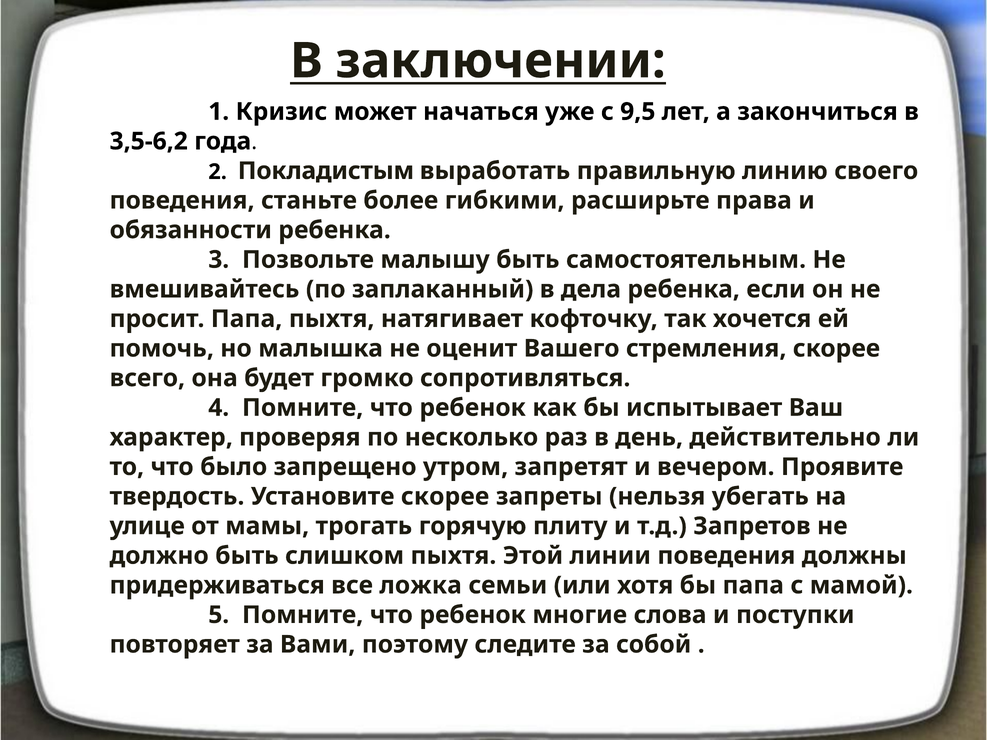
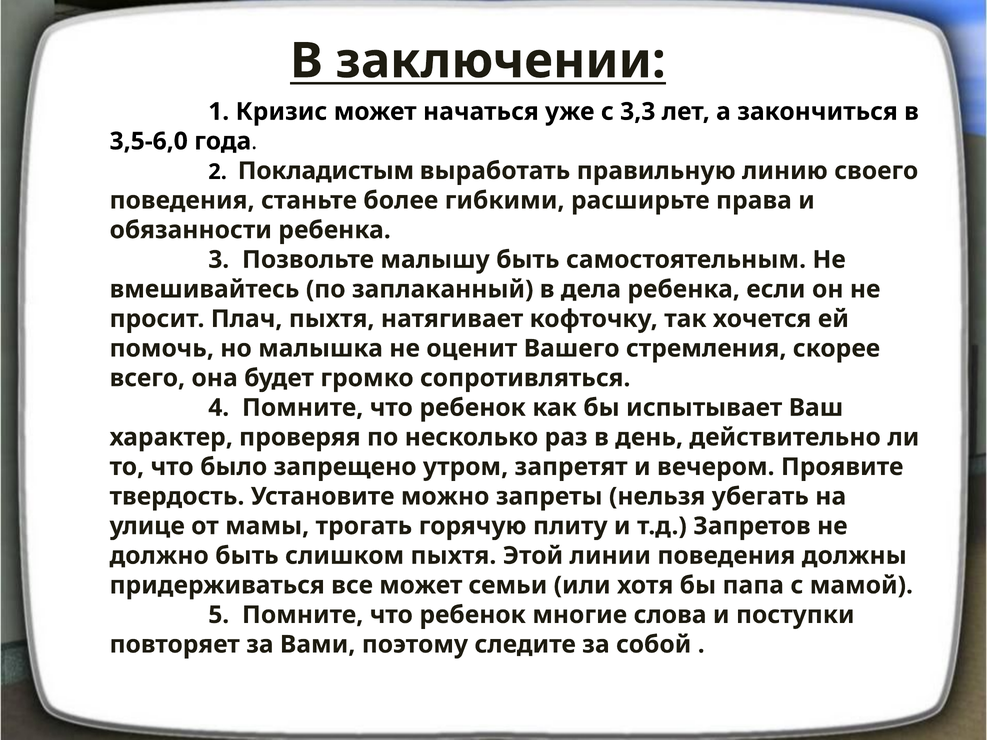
9,5: 9,5 -> 3,3
3,5-6,2: 3,5-6,2 -> 3,5-6,0
просит Папа: Папа -> Плач
Установите скорее: скорее -> можно
все ложка: ложка -> может
